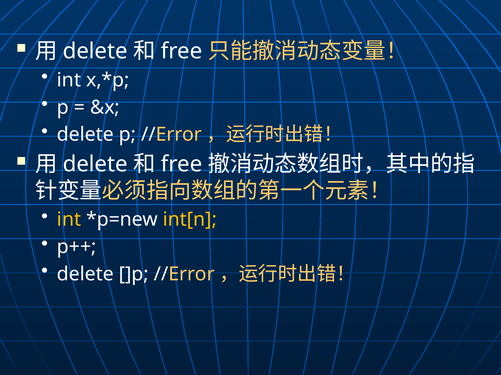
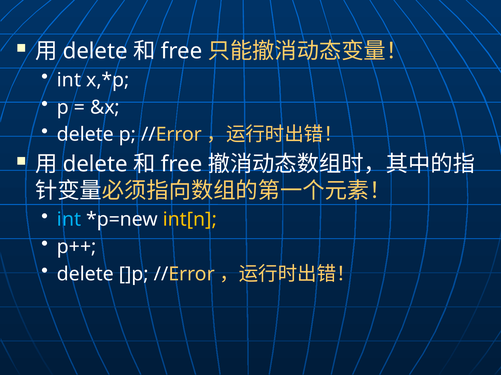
int at (69, 220) colour: yellow -> light blue
